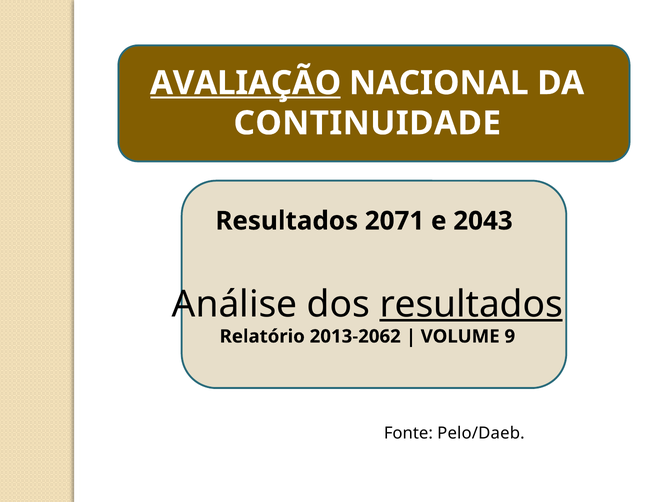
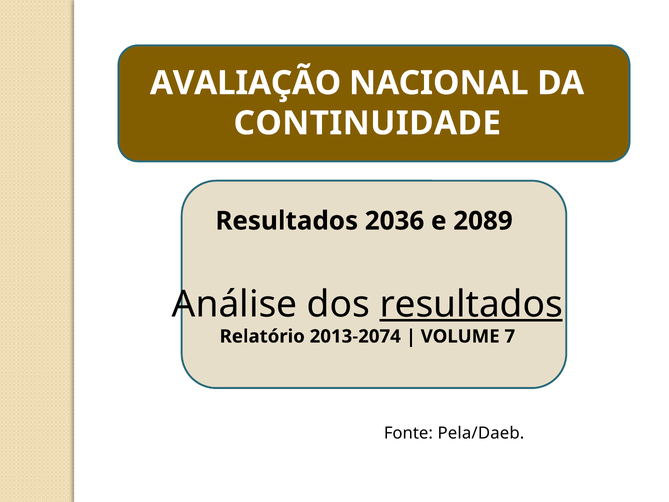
AVALIAÇÃO underline: present -> none
2071: 2071 -> 2036
2043: 2043 -> 2089
2013-2062: 2013-2062 -> 2013-2074
9: 9 -> 7
Pelo/Daeb: Pelo/Daeb -> Pela/Daeb
